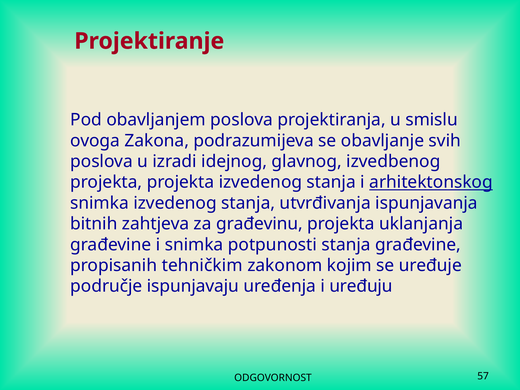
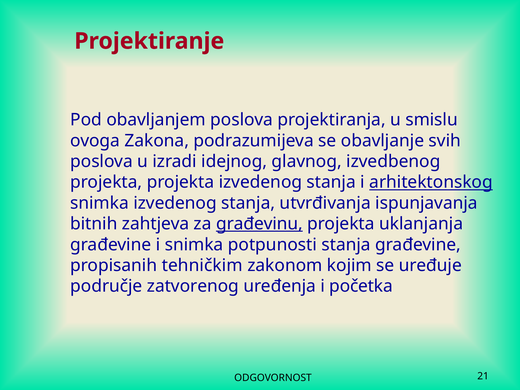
građevinu underline: none -> present
ispunjavaju: ispunjavaju -> zatvorenog
uređuju: uređuju -> početka
57: 57 -> 21
